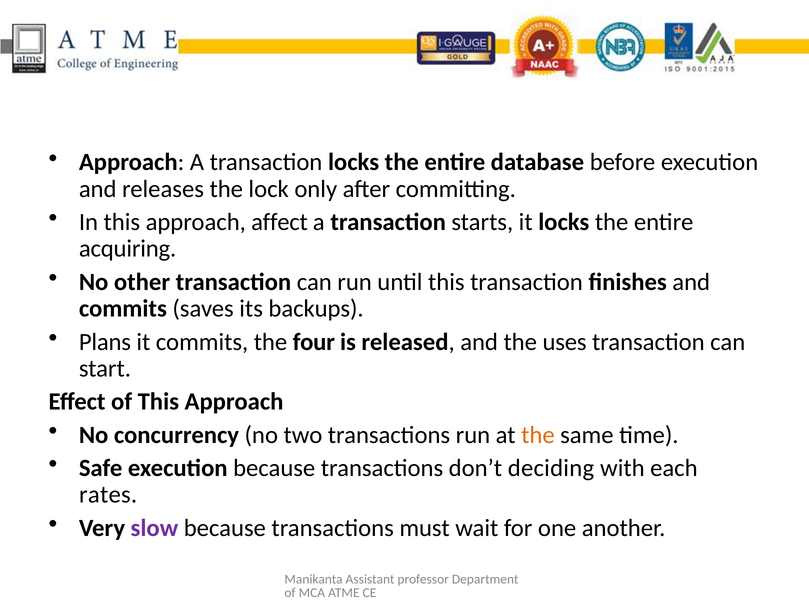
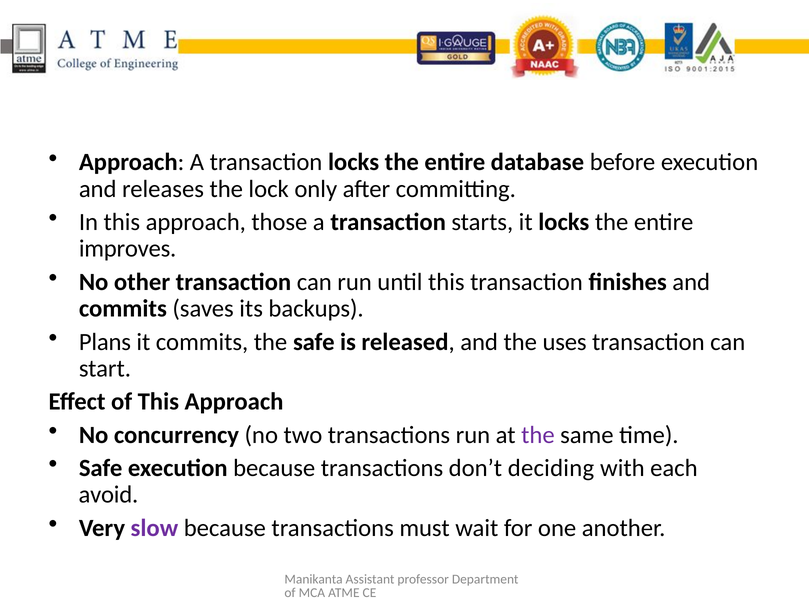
affect: affect -> those
acquiring: acquiring -> improves
the four: four -> safe
the at (538, 435) colour: orange -> purple
rates: rates -> avoid
